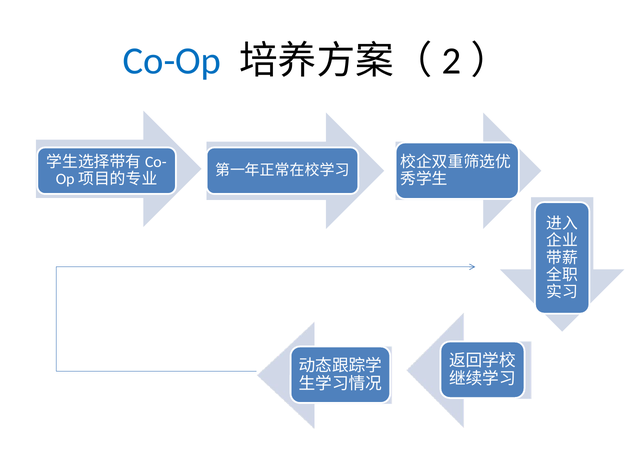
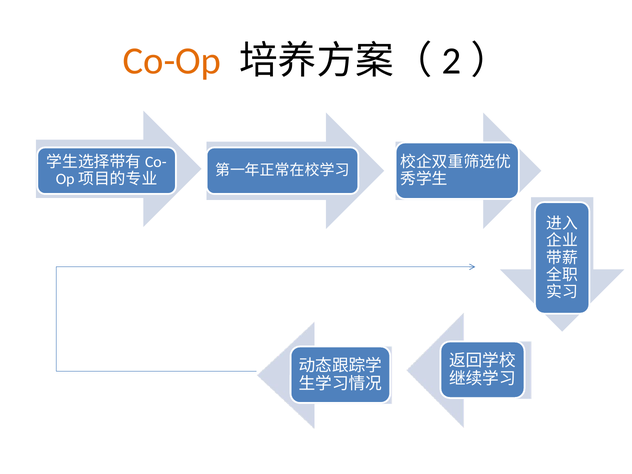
Co-Op colour: blue -> orange
